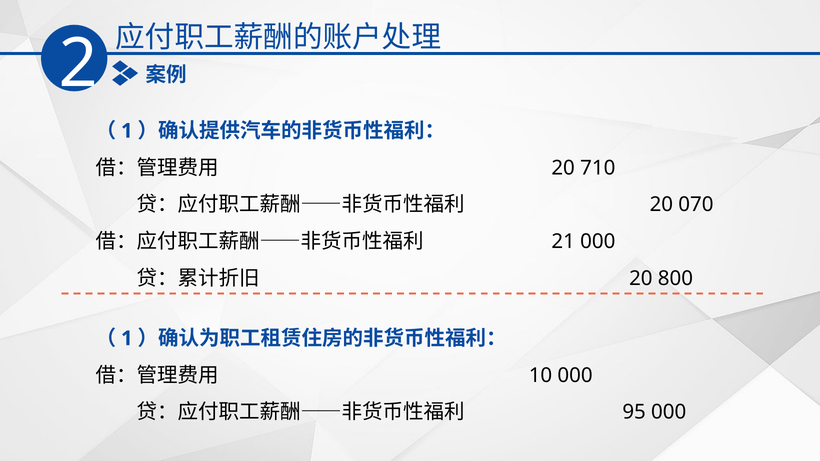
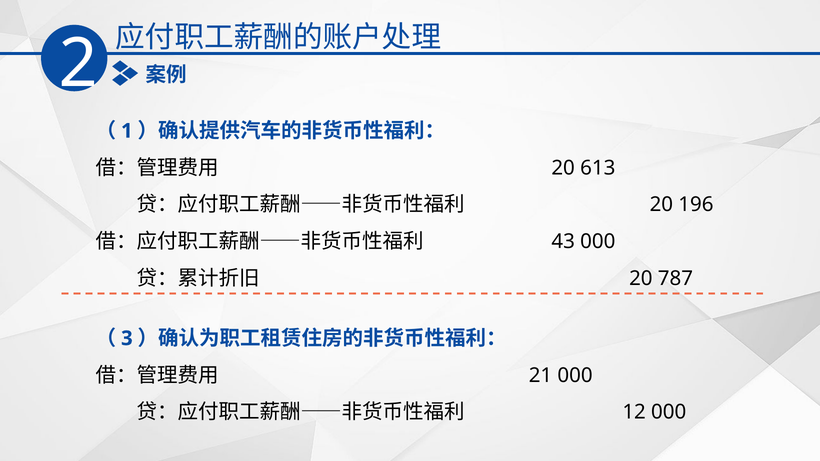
710: 710 -> 613
070: 070 -> 196
21: 21 -> 43
800: 800 -> 787
1 at (127, 339): 1 -> 3
10: 10 -> 21
95: 95 -> 12
